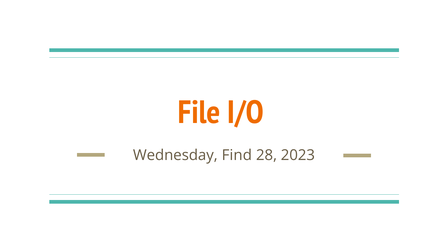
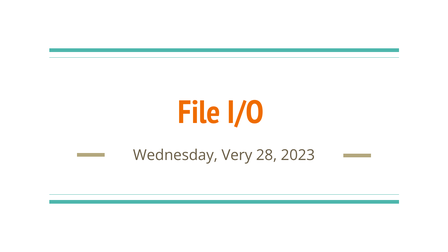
Find: Find -> Very
